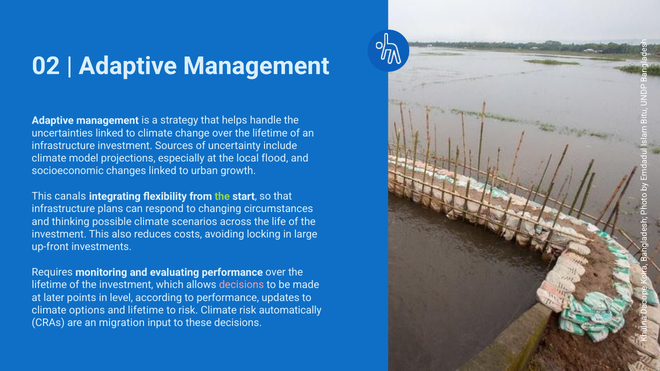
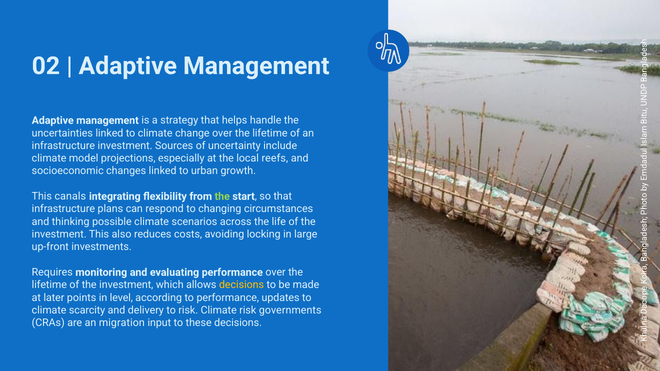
flood: flood -> reefs
decisions at (242, 285) colour: pink -> yellow
options: options -> scarcity
and lifetime: lifetime -> delivery
automatically: automatically -> governments
